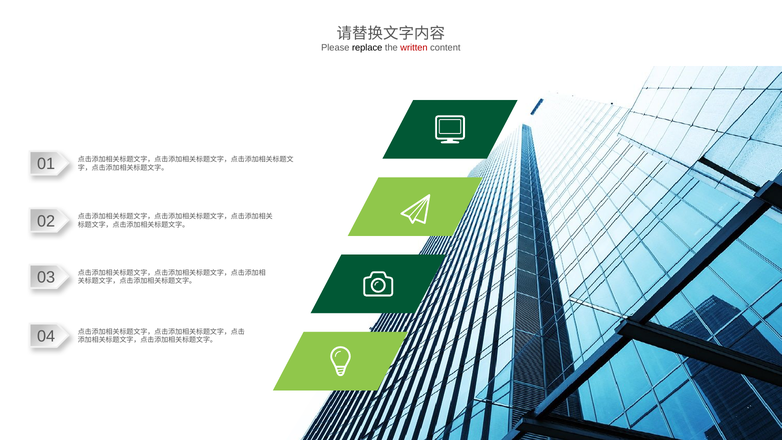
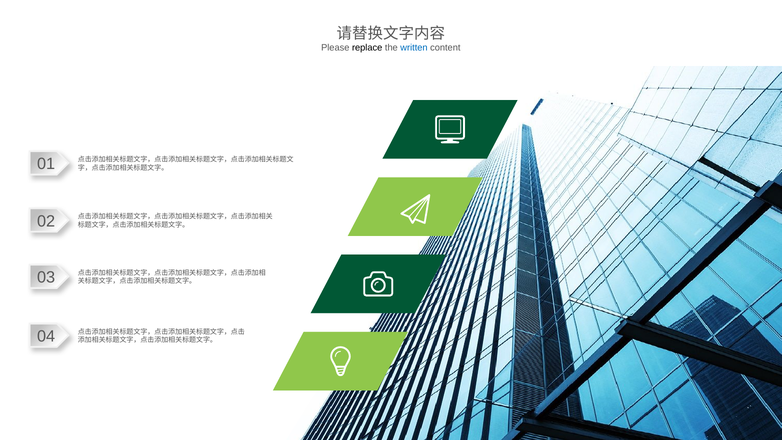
written colour: red -> blue
